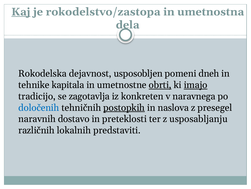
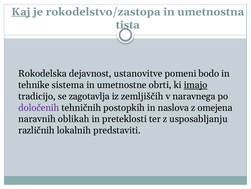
dela: dela -> tista
usposobljen: usposobljen -> ustanovitve
dneh: dneh -> bodo
kapitala: kapitala -> sistema
obrti underline: present -> none
konkreten: konkreten -> zemljiščih
določenih colour: blue -> purple
postopkih underline: present -> none
presegel: presegel -> omejena
dostavo: dostavo -> oblikah
